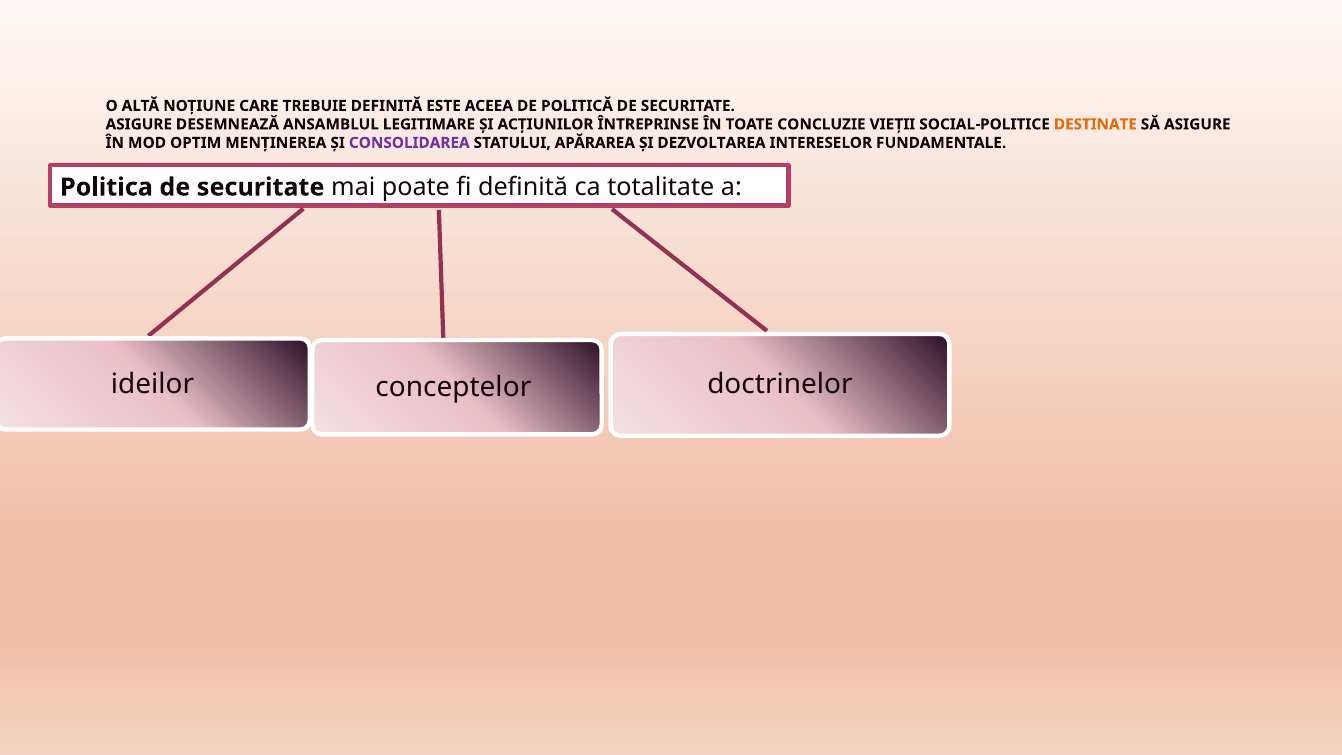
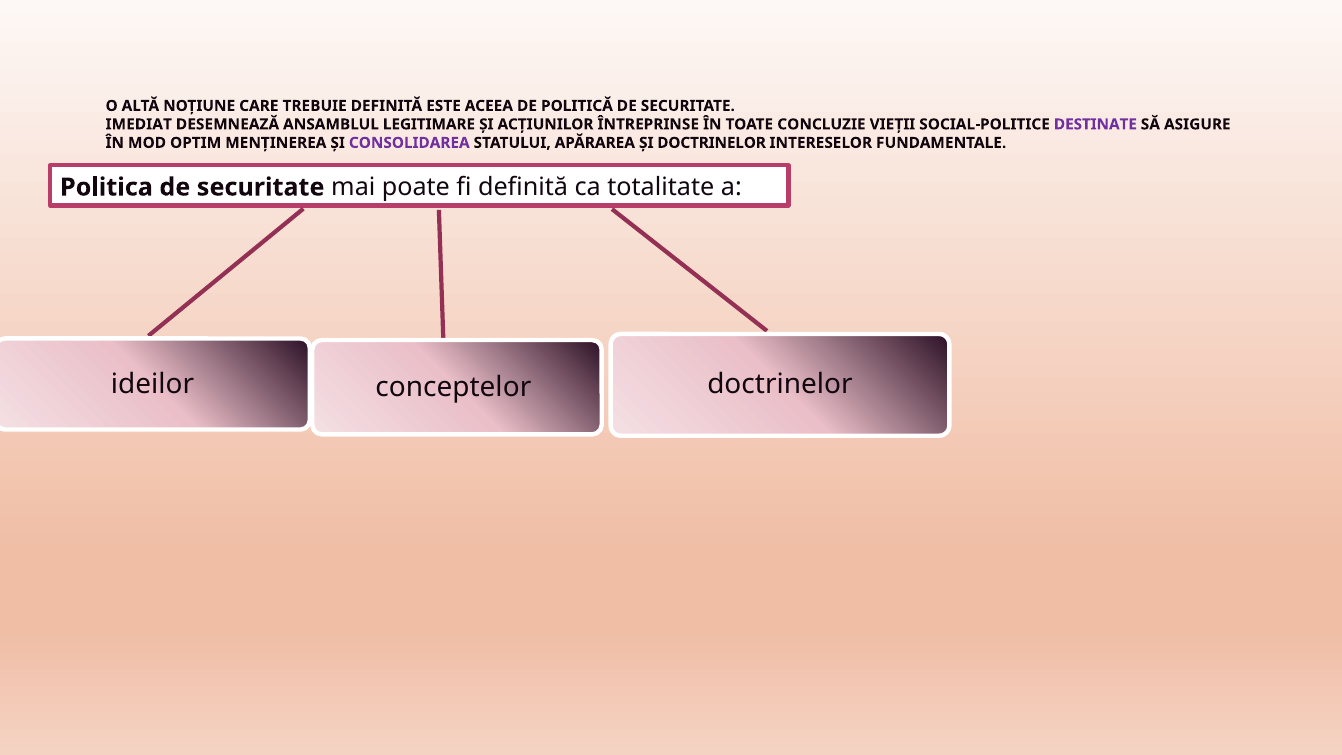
ASIGURE at (139, 124): ASIGURE -> IMEDIAT
DESTINATE colour: orange -> purple
ŞI DEZVOLTAREA: DEZVOLTAREA -> DOCTRINELOR
